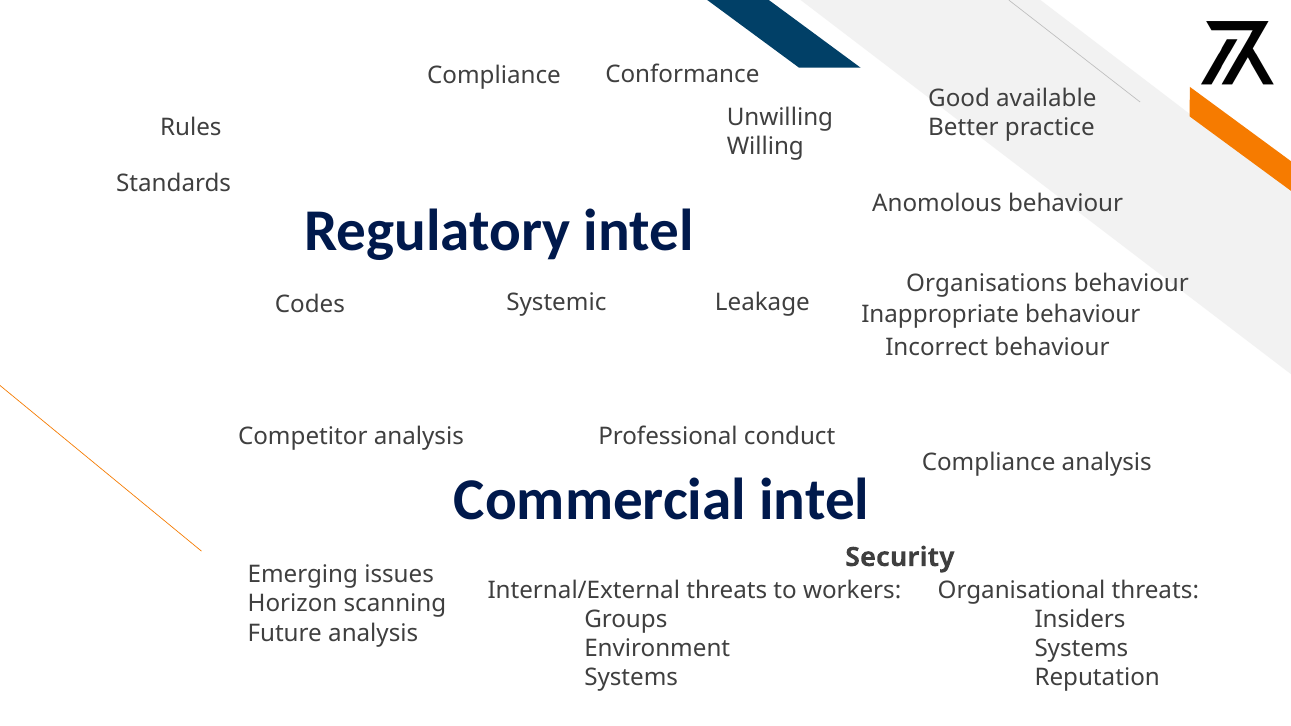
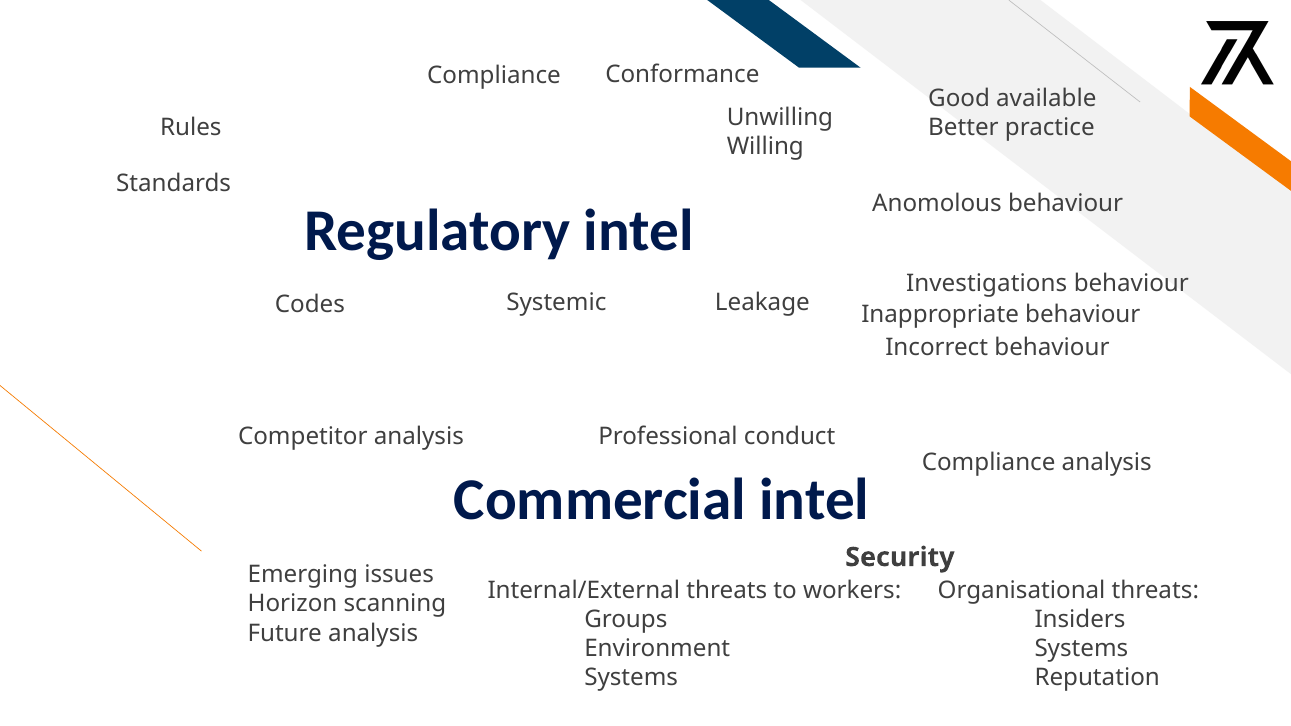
Organisations: Organisations -> Investigations
